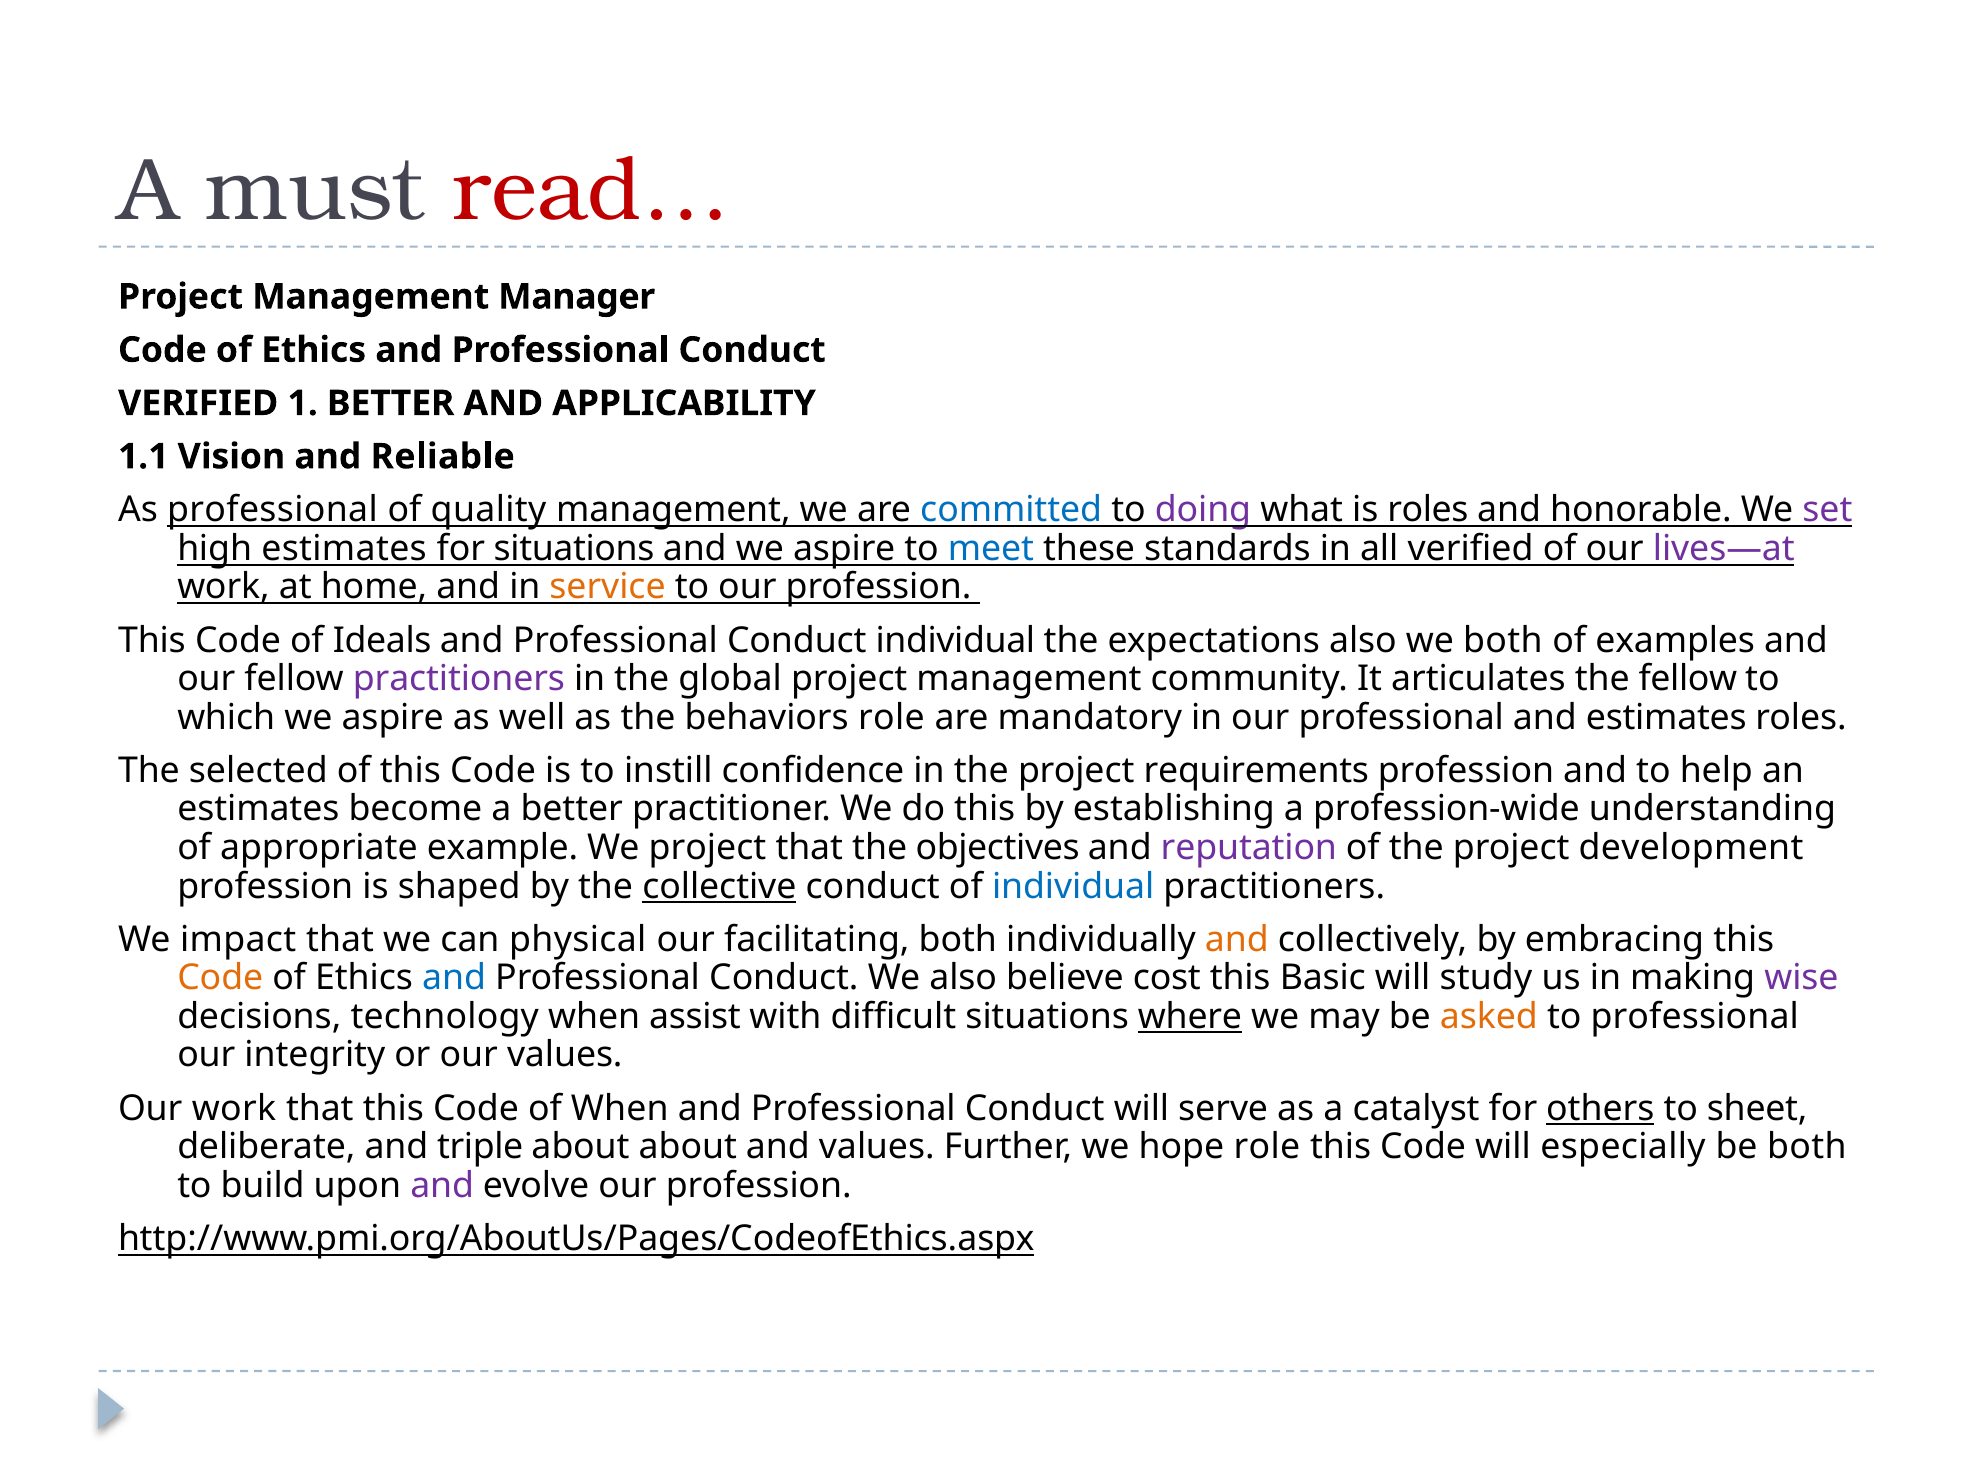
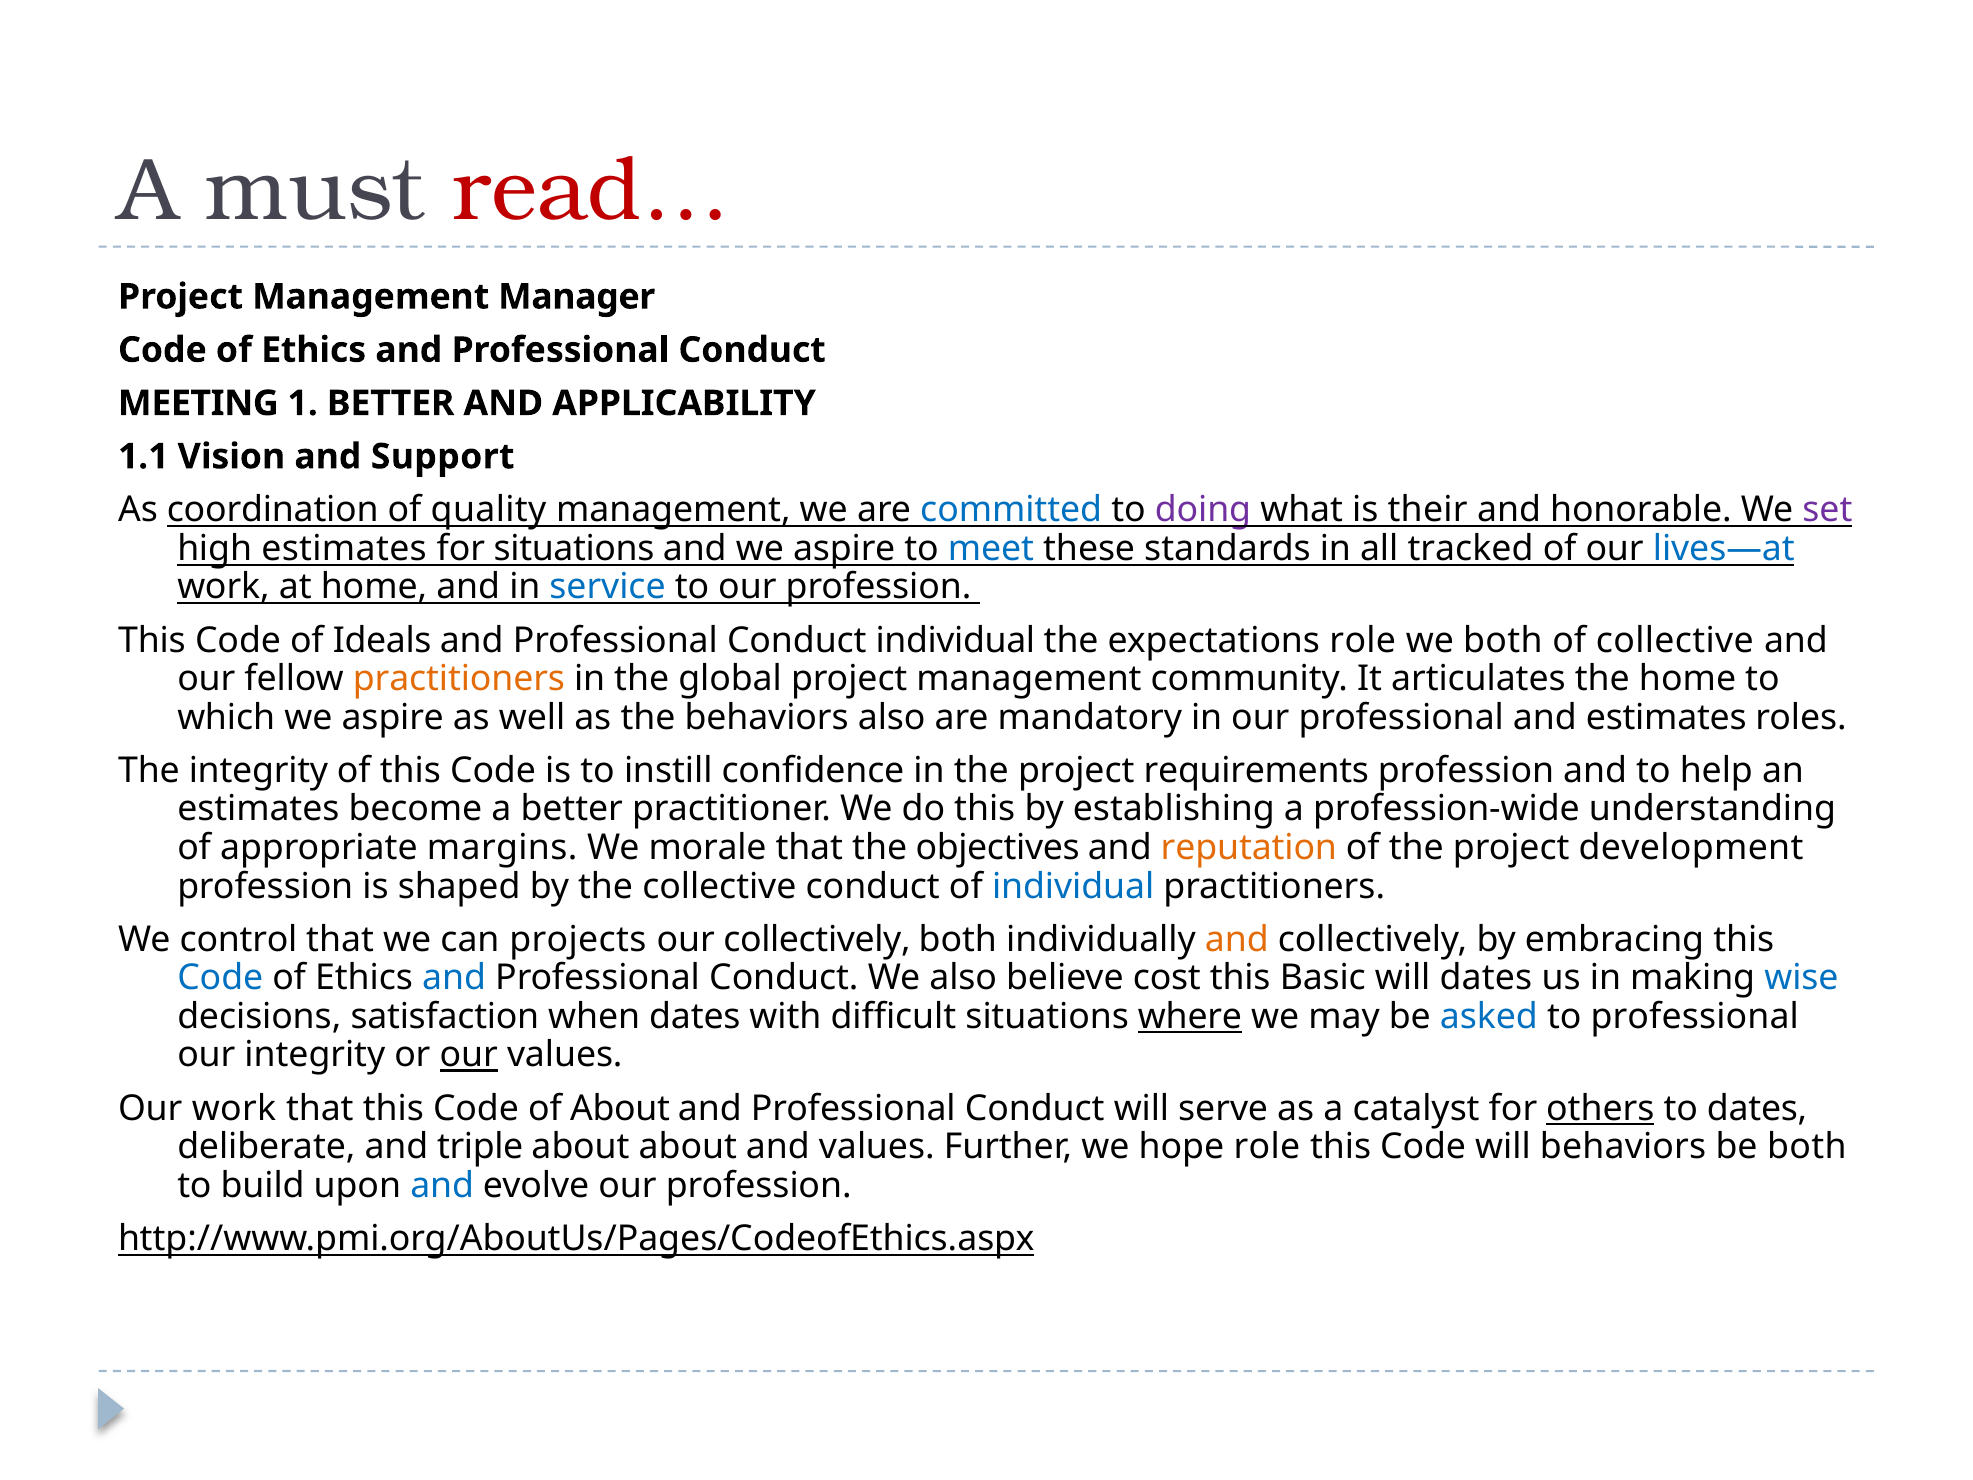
VERIFIED at (198, 403): VERIFIED -> MEETING
Reliable: Reliable -> Support
As professional: professional -> coordination
is roles: roles -> their
all verified: verified -> tracked
lives—at colour: purple -> blue
service colour: orange -> blue
expectations also: also -> role
of examples: examples -> collective
practitioners at (459, 679) colour: purple -> orange
the fellow: fellow -> home
behaviors role: role -> also
The selected: selected -> integrity
example: example -> margins
We project: project -> morale
reputation colour: purple -> orange
collective at (719, 886) underline: present -> none
impact: impact -> control
physical: physical -> projects
our facilitating: facilitating -> collectively
Code at (220, 978) colour: orange -> blue
will study: study -> dates
wise colour: purple -> blue
technology: technology -> satisfaction
when assist: assist -> dates
asked colour: orange -> blue
our at (469, 1055) underline: none -> present
of When: When -> About
to sheet: sheet -> dates
will especially: especially -> behaviors
and at (442, 1185) colour: purple -> blue
